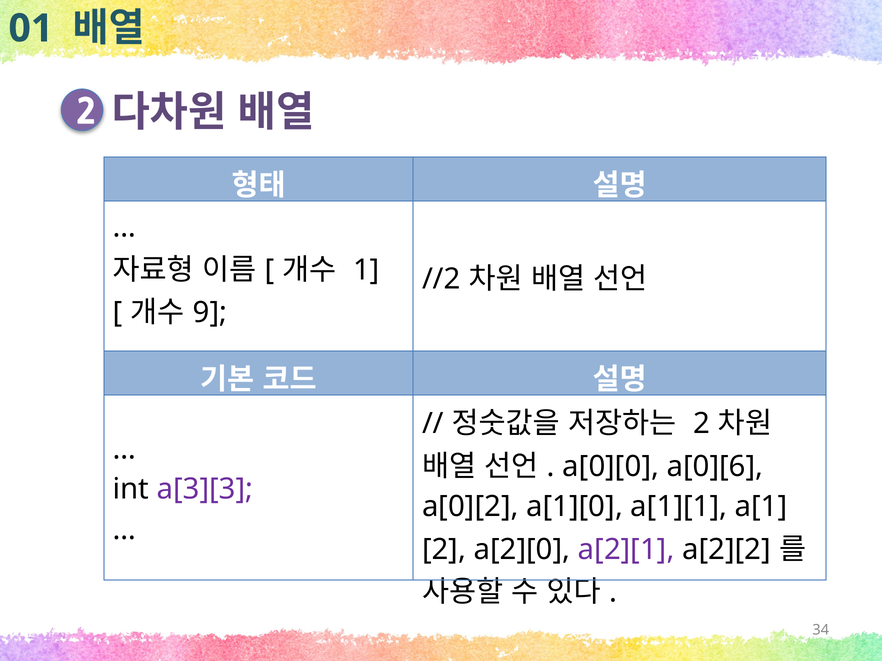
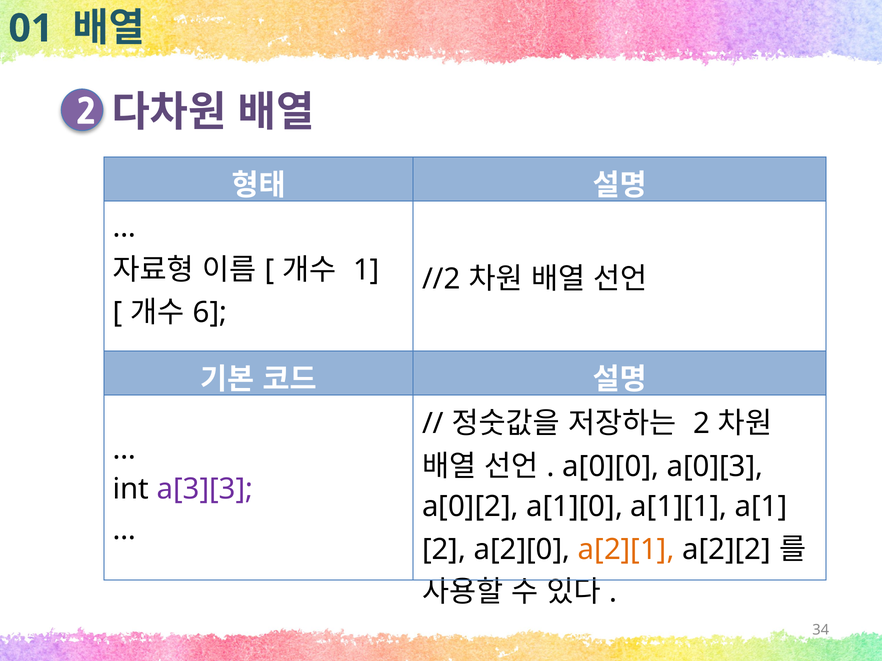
9: 9 -> 6
a[0][6: a[0][6 -> a[0][3
a[2][1 colour: purple -> orange
